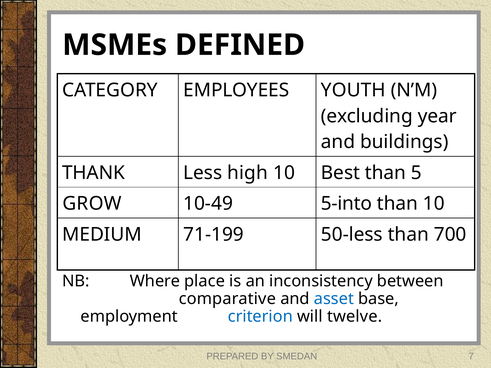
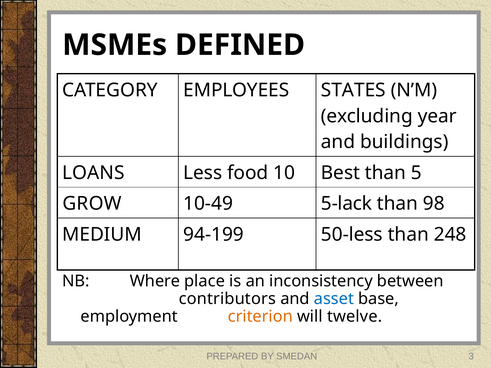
YOUTH: YOUTH -> STATES
THANK: THANK -> LOANS
high: high -> food
5-into: 5-into -> 5-lack
than 10: 10 -> 98
71-199: 71-199 -> 94-199
700: 700 -> 248
comparative: comparative -> contributors
criterion colour: blue -> orange
7: 7 -> 3
